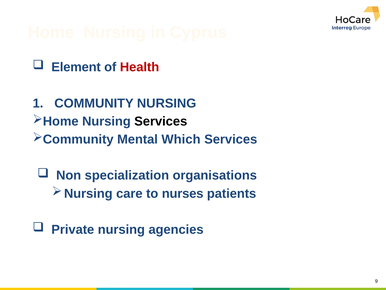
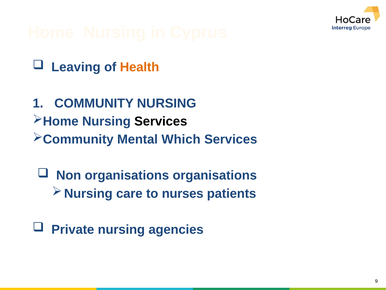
Element: Element -> Leaving
Health colour: red -> orange
Non specialization: specialization -> organisations
